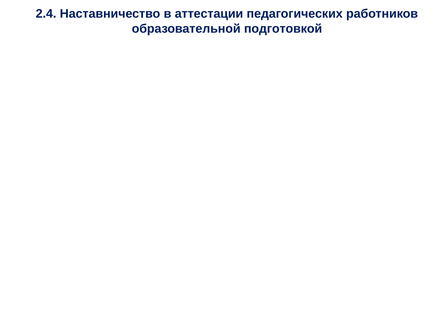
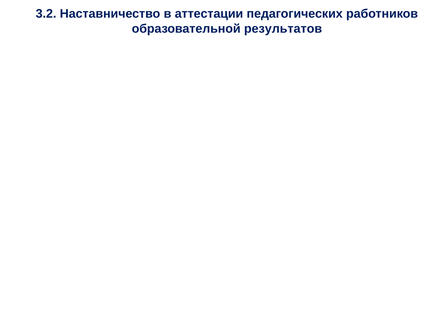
2.4: 2.4 -> 3.2
подготовкой: подготовкой -> результатов
